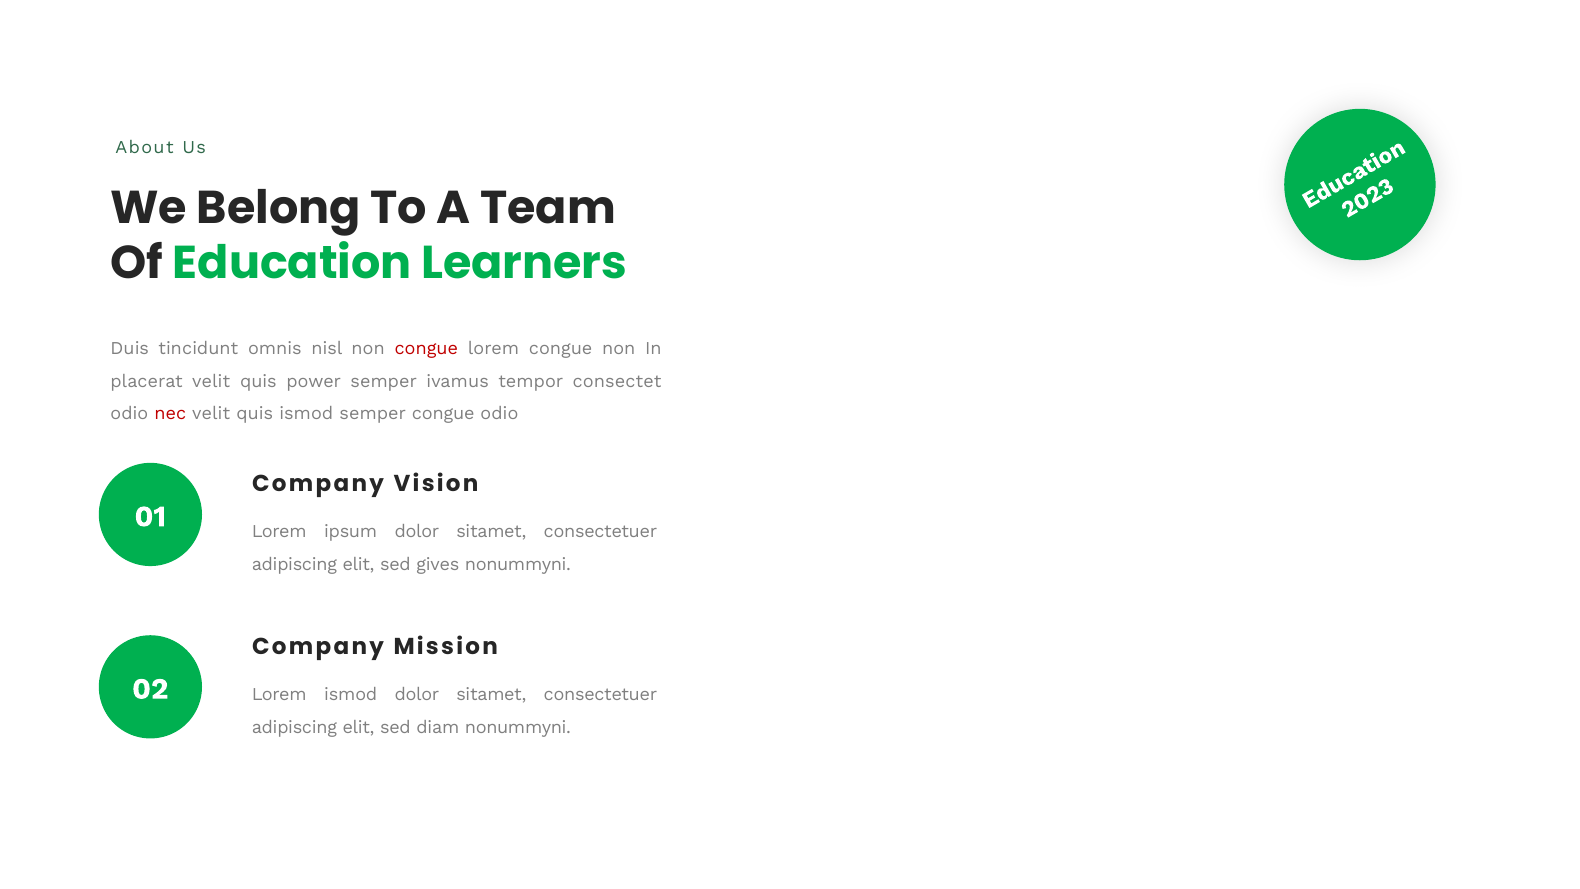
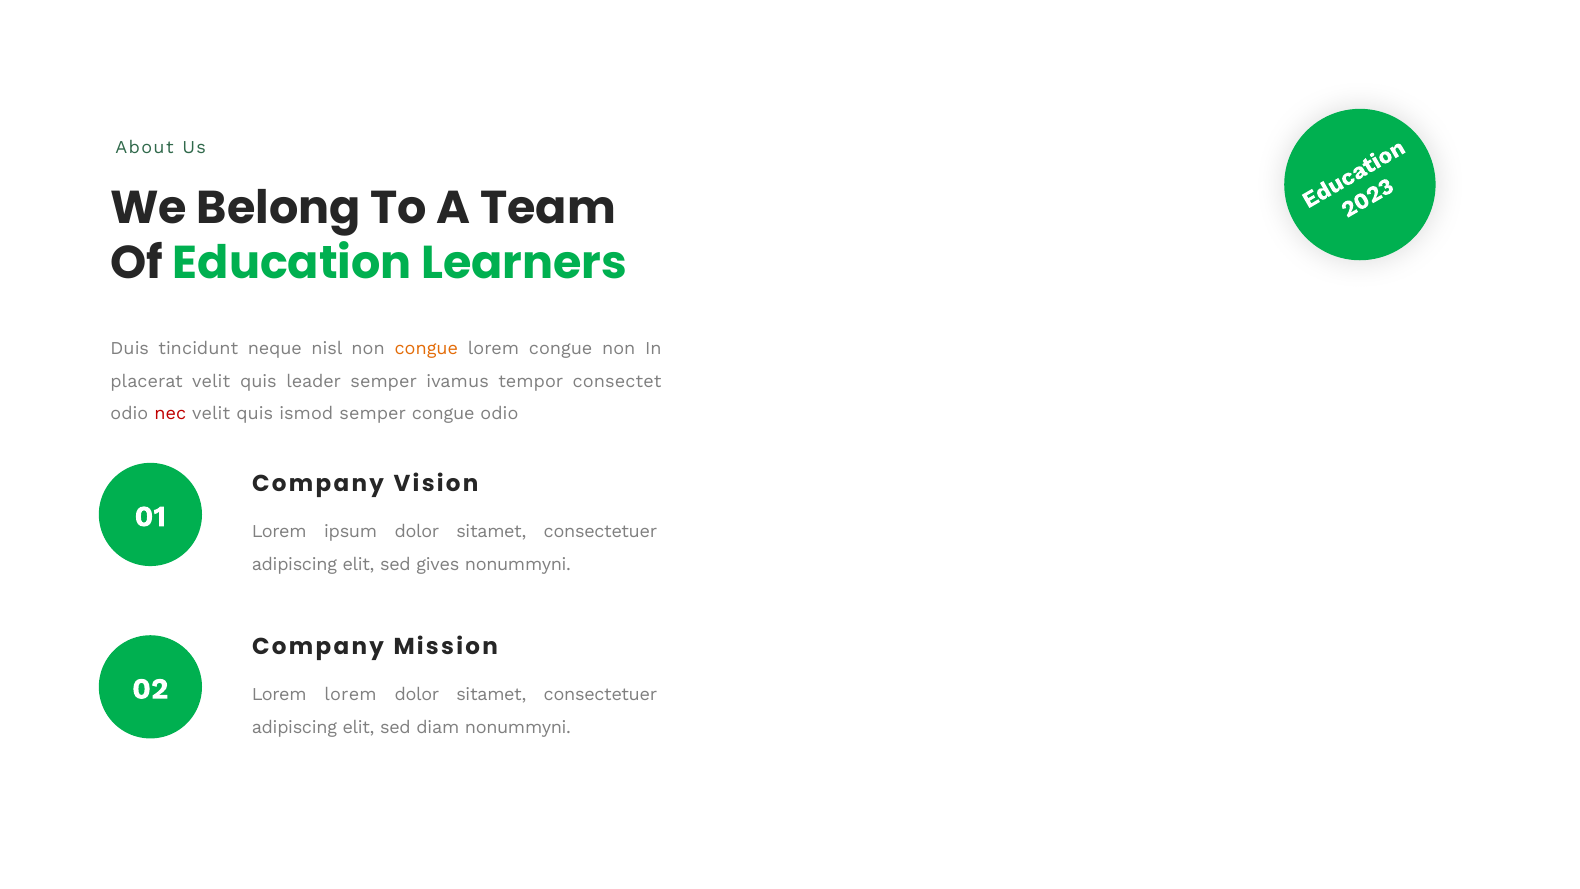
omnis: omnis -> neque
congue at (426, 348) colour: red -> orange
power: power -> leader
Lorem ismod: ismod -> lorem
